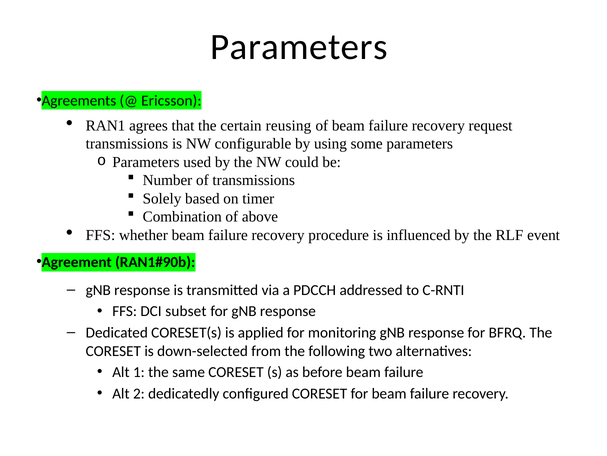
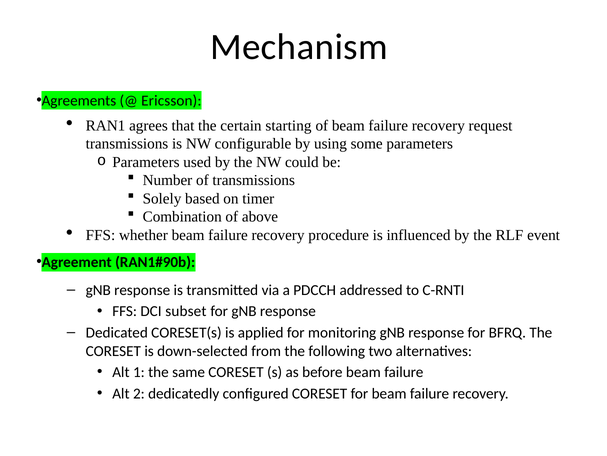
Parameters at (299, 47): Parameters -> Mechanism
reusing: reusing -> starting
